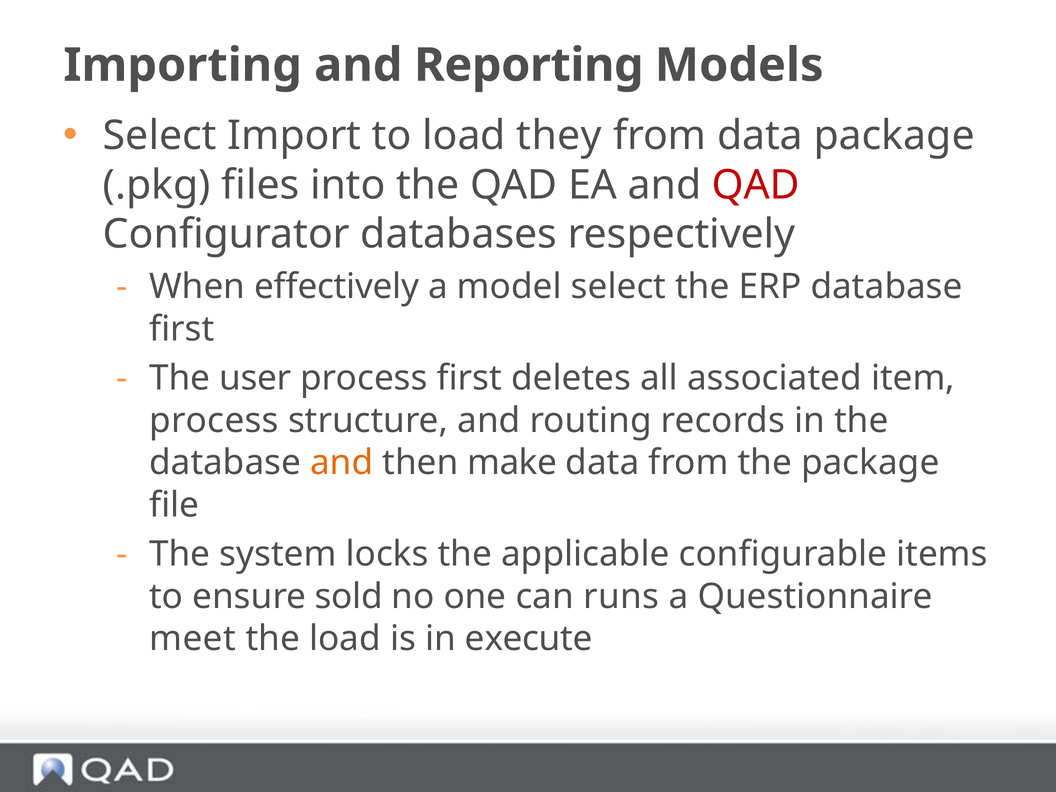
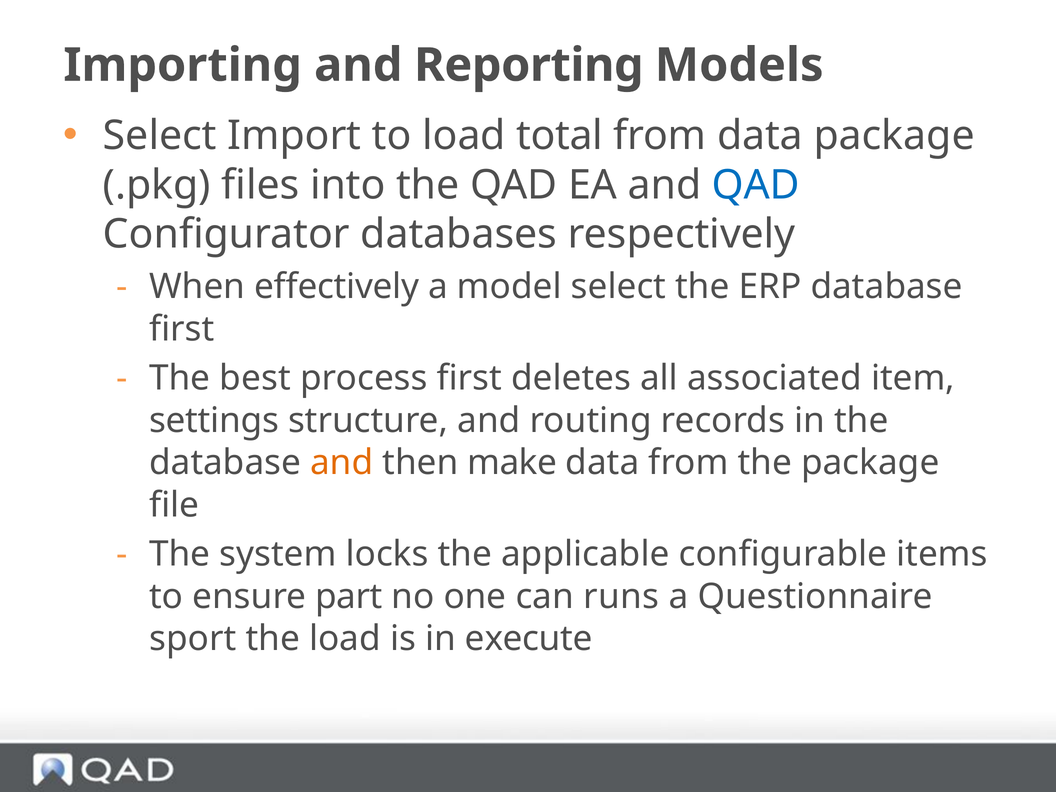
they: they -> total
QAD at (756, 185) colour: red -> blue
user: user -> best
process at (214, 421): process -> settings
sold: sold -> part
meet: meet -> sport
